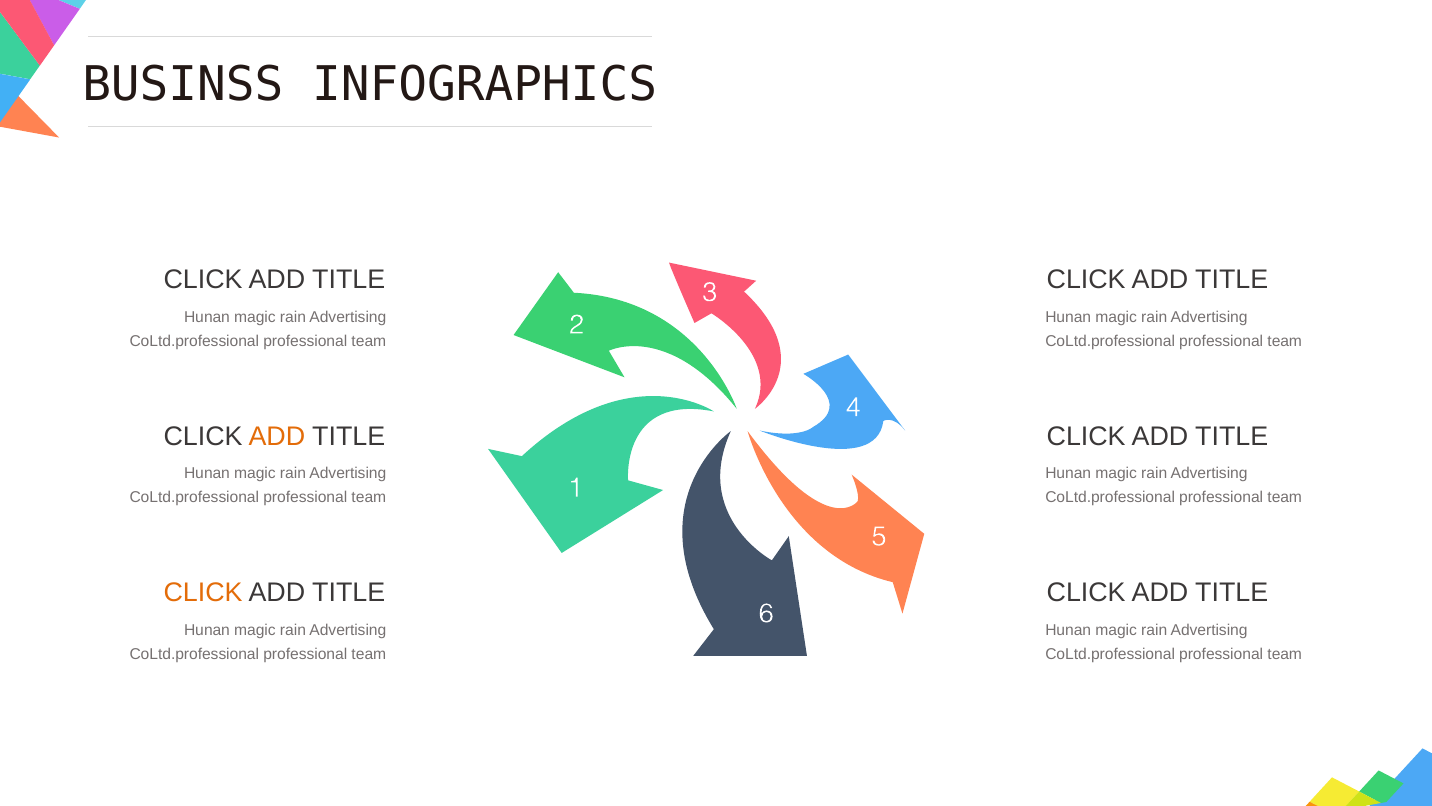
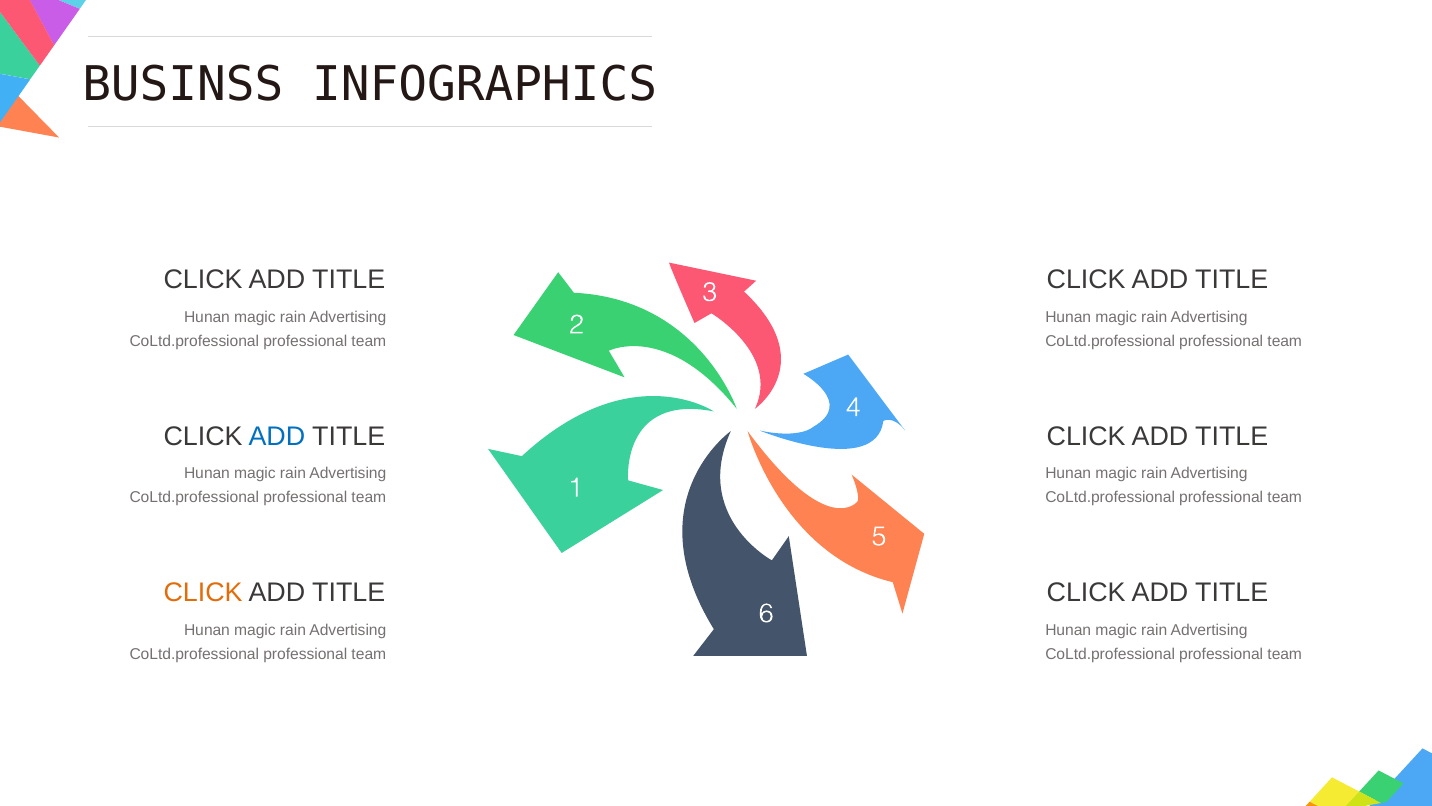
ADD at (277, 436) colour: orange -> blue
